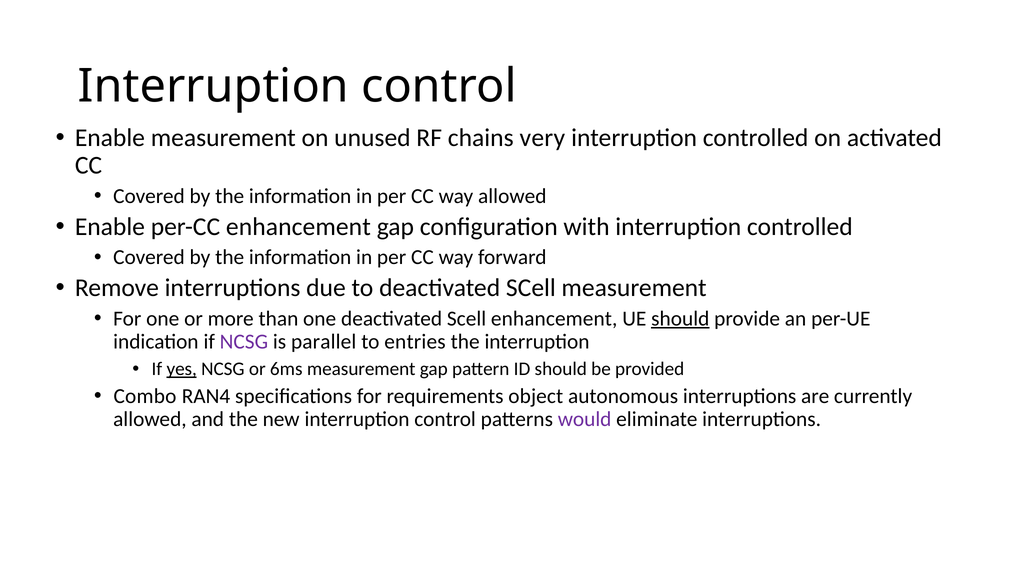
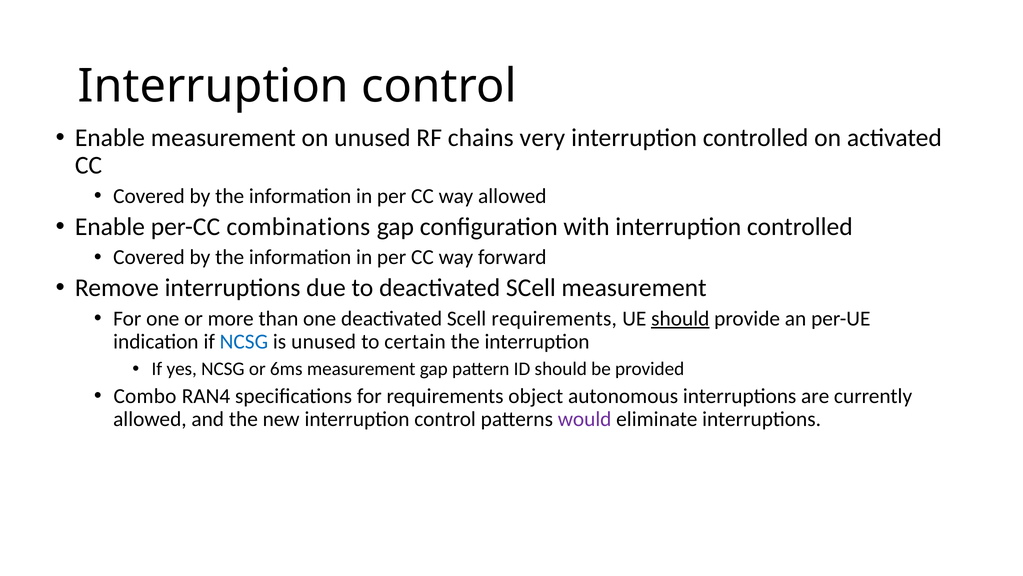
per-CC enhancement: enhancement -> combinations
Scell enhancement: enhancement -> requirements
NCSG at (244, 341) colour: purple -> blue
is parallel: parallel -> unused
entries: entries -> certain
yes underline: present -> none
